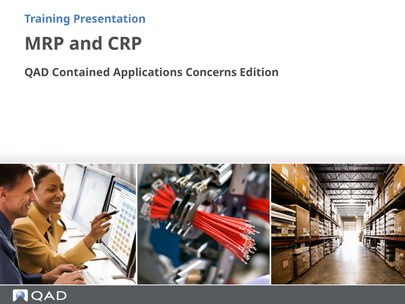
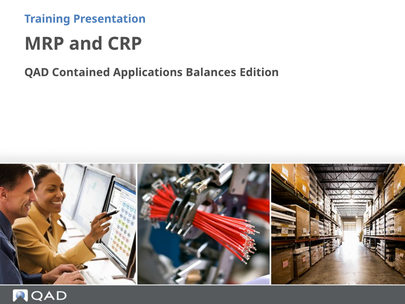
Concerns: Concerns -> Balances
